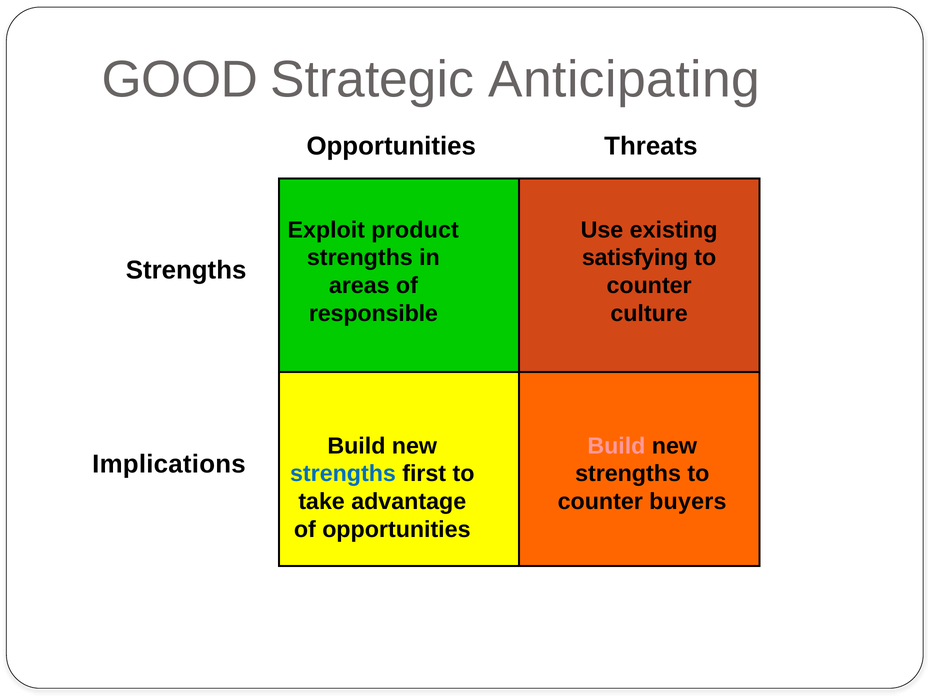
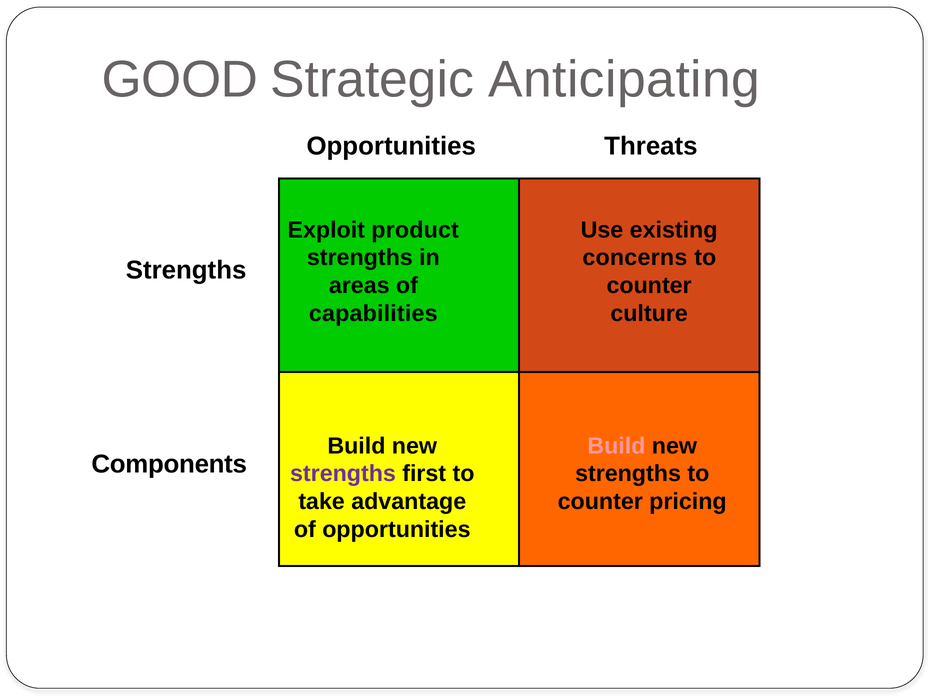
satisfying: satisfying -> concerns
responsible: responsible -> capabilities
Implications: Implications -> Components
strengths at (343, 473) colour: blue -> purple
buyers: buyers -> pricing
